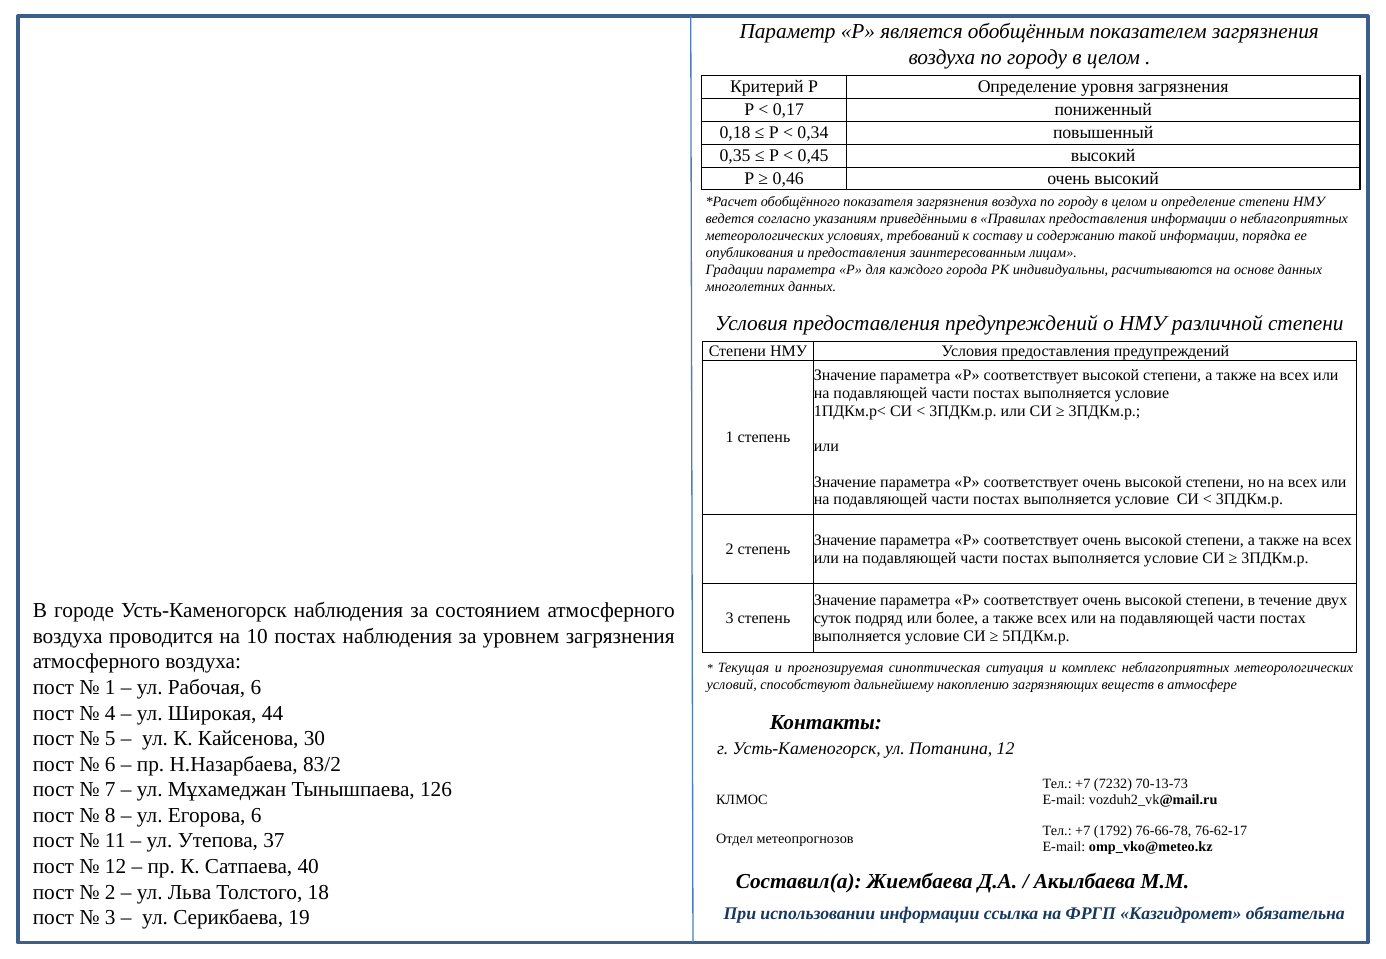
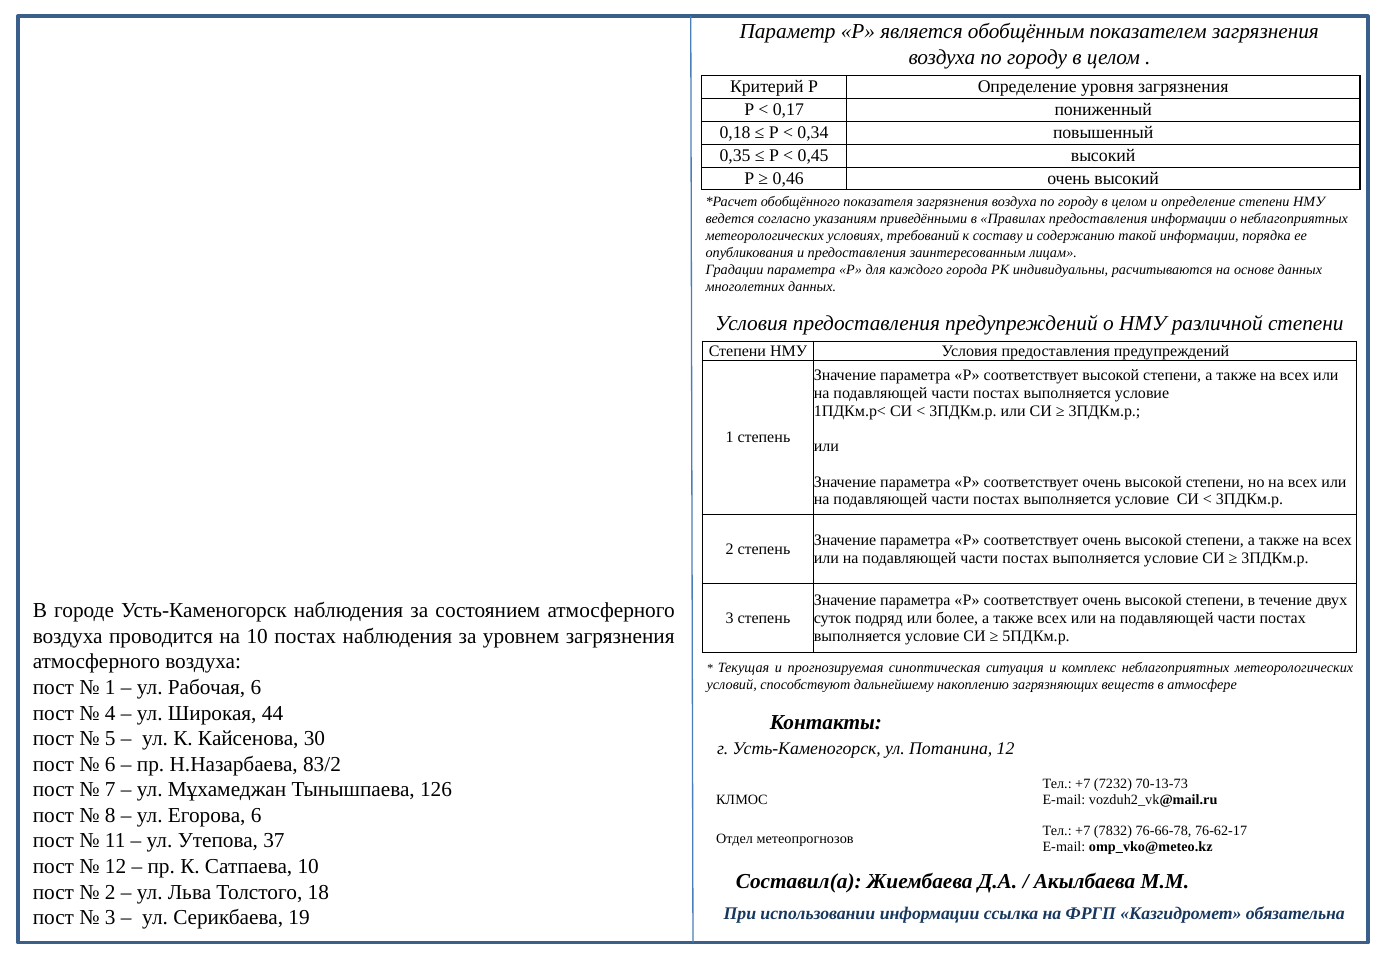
1792: 1792 -> 7832
Сатпаева 40: 40 -> 10
